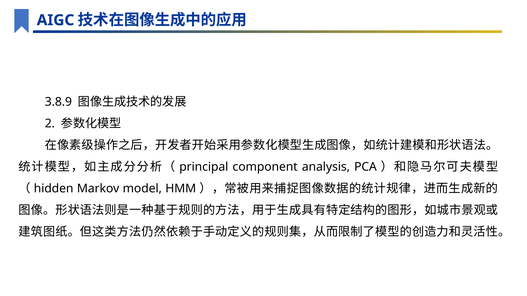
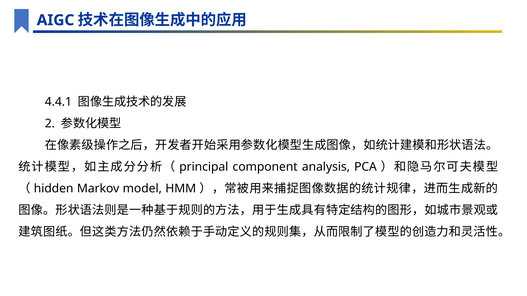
3.8.9: 3.8.9 -> 4.4.1
